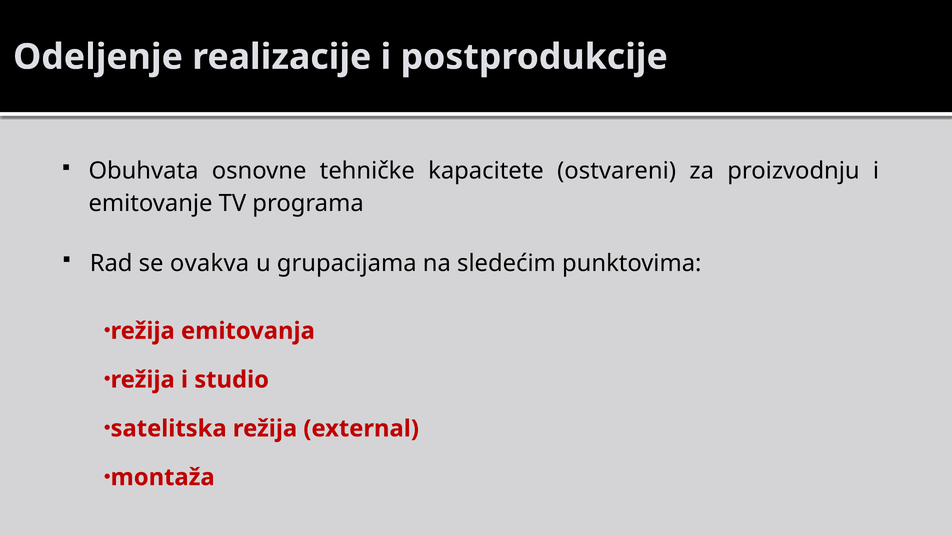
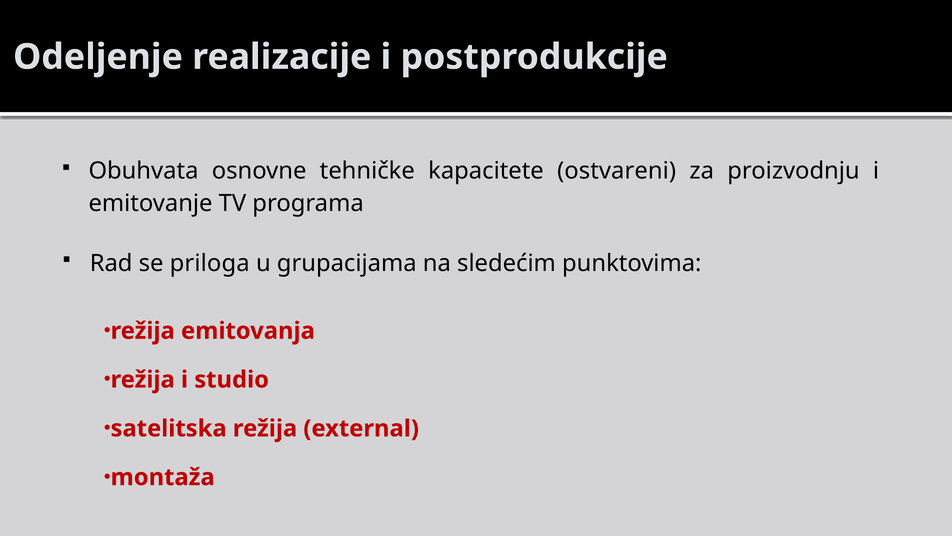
ovakva: ovakva -> priloga
